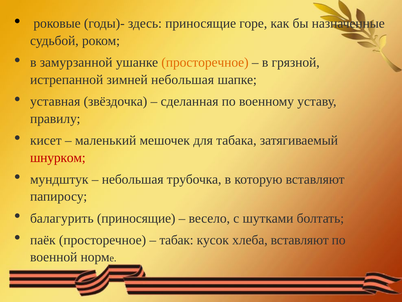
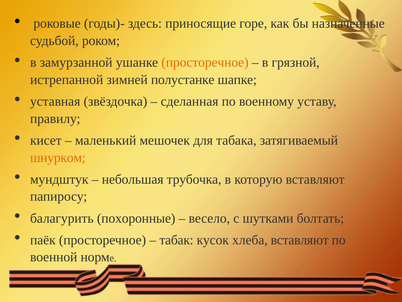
зимней небольшая: небольшая -> полустанке
шнурком colour: red -> orange
балагурить приносящие: приносящие -> похоронные
